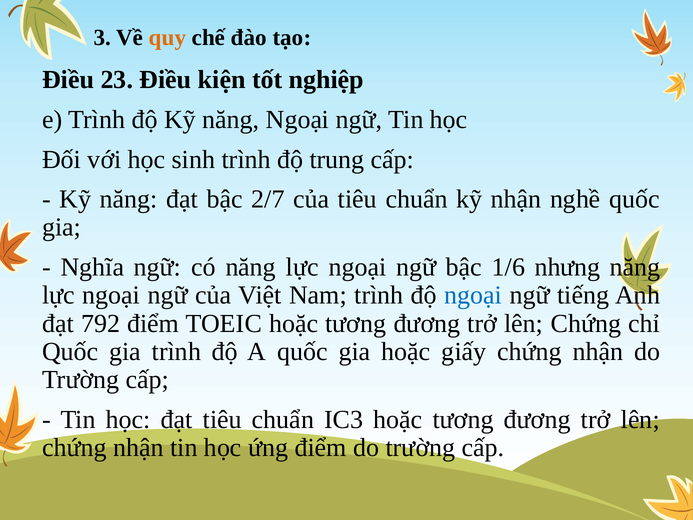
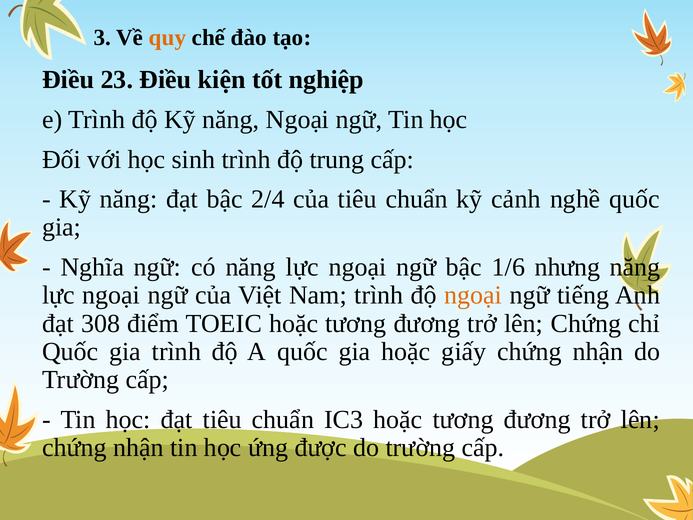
2/7: 2/7 -> 2/4
kỹ nhận: nhận -> cảnh
ngoại at (473, 295) colour: blue -> orange
792: 792 -> 308
ứng điểm: điểm -> được
